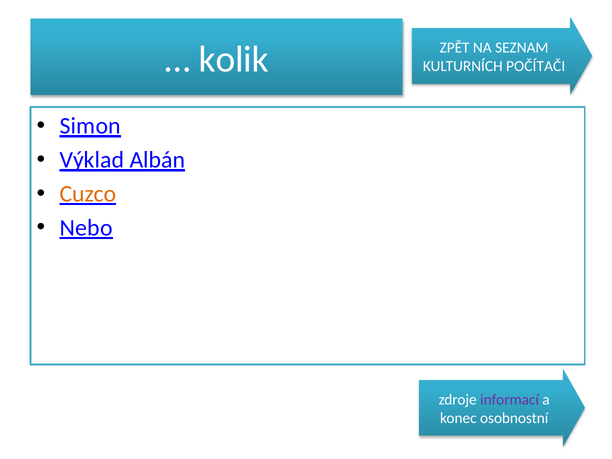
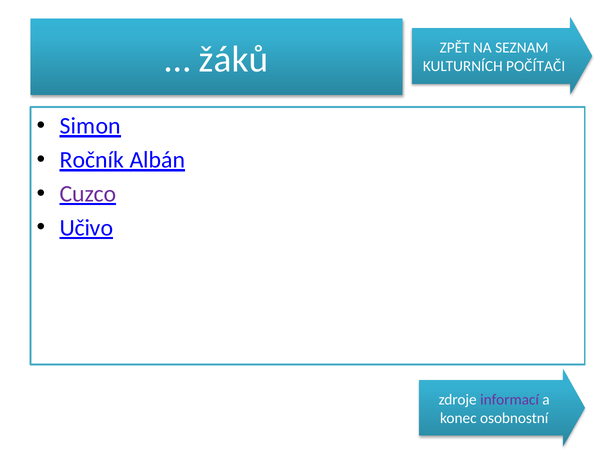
kolik: kolik -> žáků
Výklad: Výklad -> Ročník
Cuzco colour: orange -> purple
Nebo: Nebo -> Učivo
